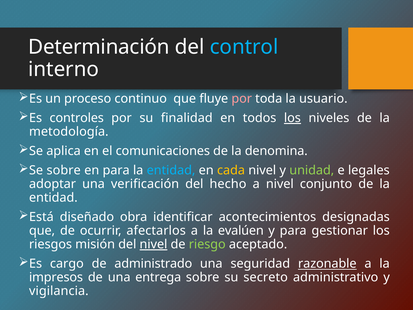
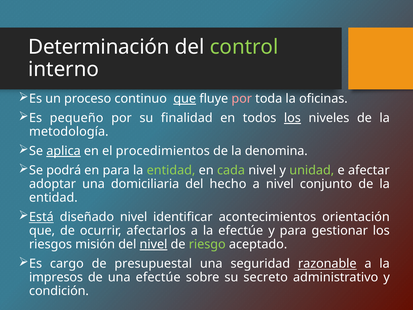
control colour: light blue -> light green
que at (185, 99) underline: none -> present
usuario: usuario -> oficinas
controles: controles -> pequeño
aplica underline: none -> present
comunicaciones: comunicaciones -> procedimientos
Se sobre: sobre -> podrá
entidad at (171, 170) colour: light blue -> light green
cada colour: yellow -> light green
legales: legales -> afectar
verificación: verificación -> domiciliaria
Está underline: none -> present
diseñado obra: obra -> nivel
designadas: designadas -> orientación
la evalúen: evalúen -> efectúe
administrado: administrado -> presupuestal
una entrega: entrega -> efectúe
vigilancia: vigilancia -> condición
